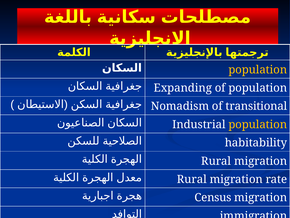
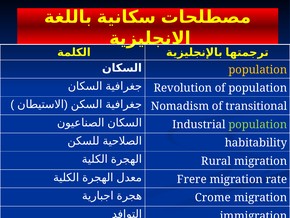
Expanding: Expanding -> Revolution
population at (258, 124) colour: yellow -> light green
Rural at (192, 179): Rural -> Frere
Census: Census -> Crome
